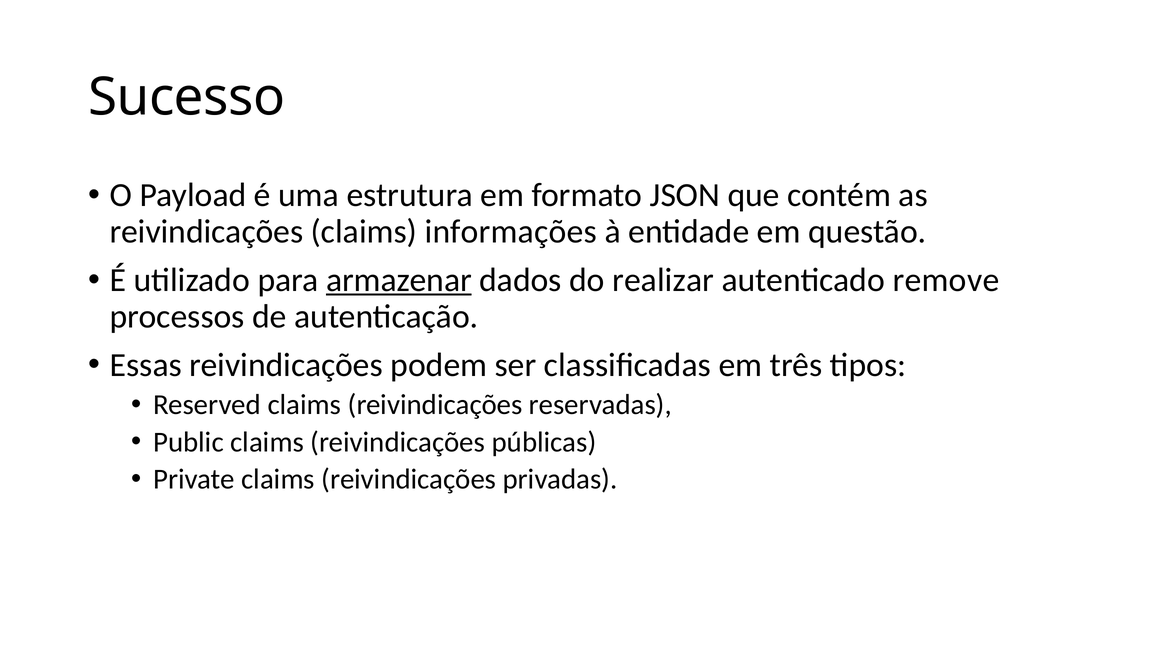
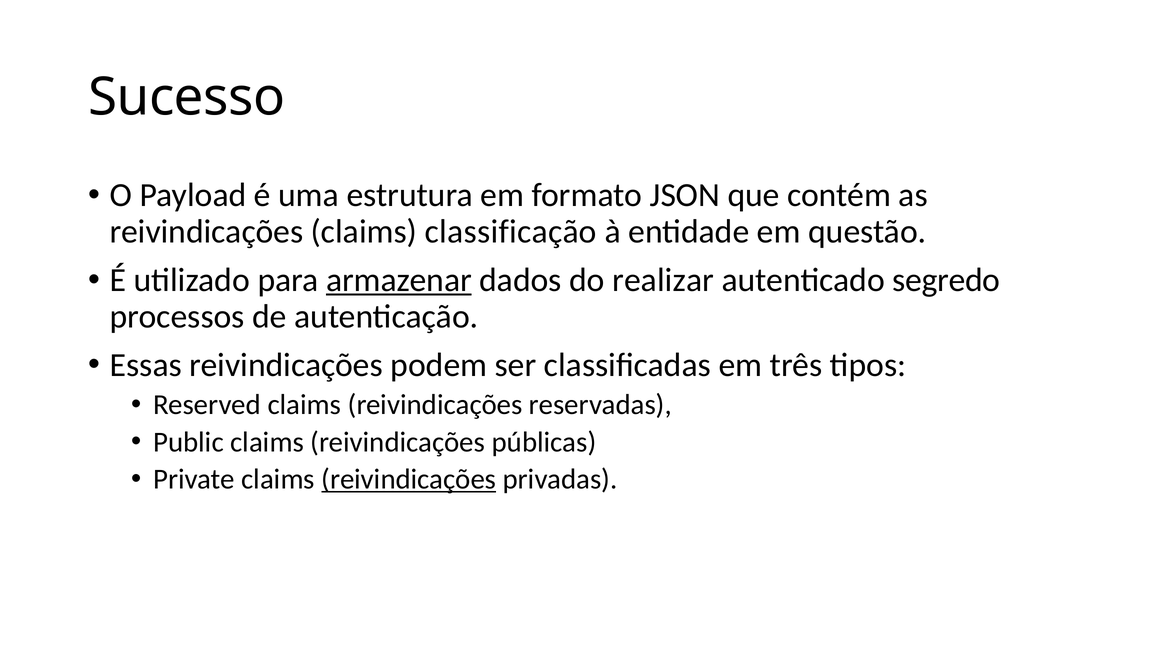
informações: informações -> classificação
remove: remove -> segredo
reivindicações at (409, 479) underline: none -> present
